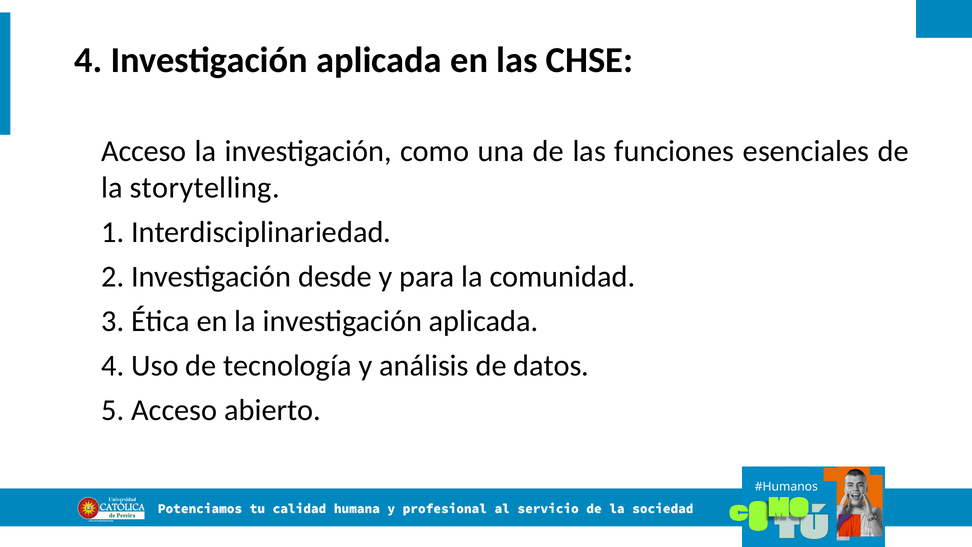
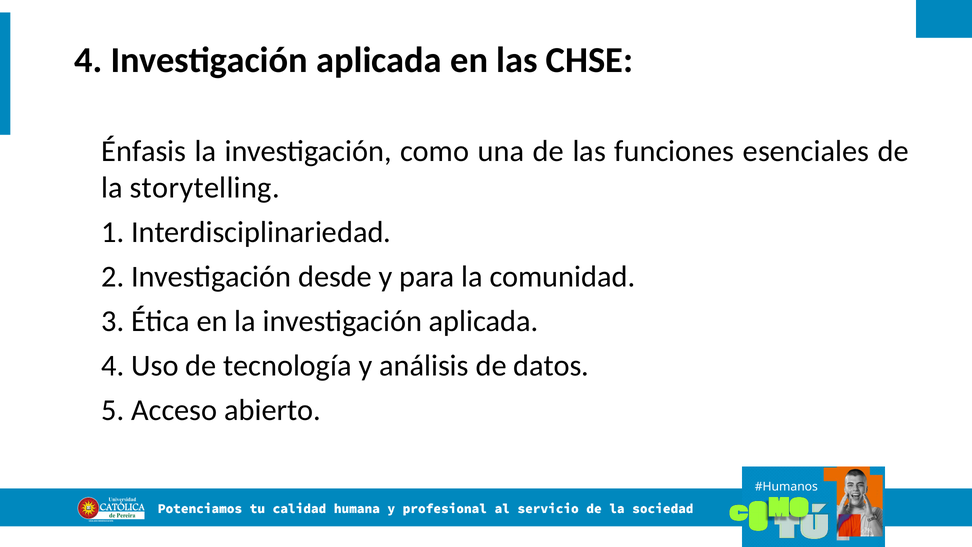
Acceso at (144, 151): Acceso -> Énfasis
